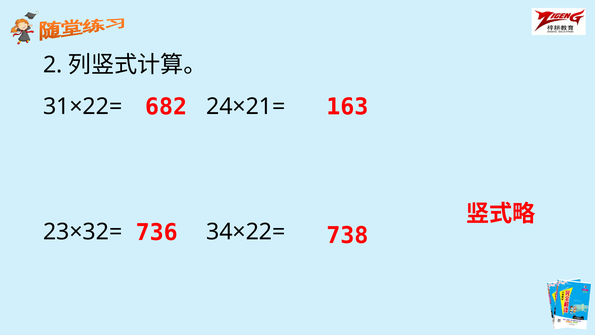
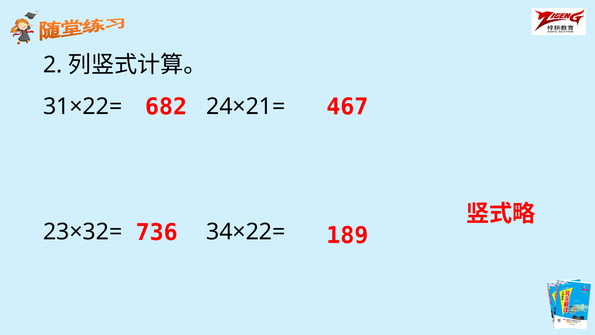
163: 163 -> 467
738: 738 -> 189
